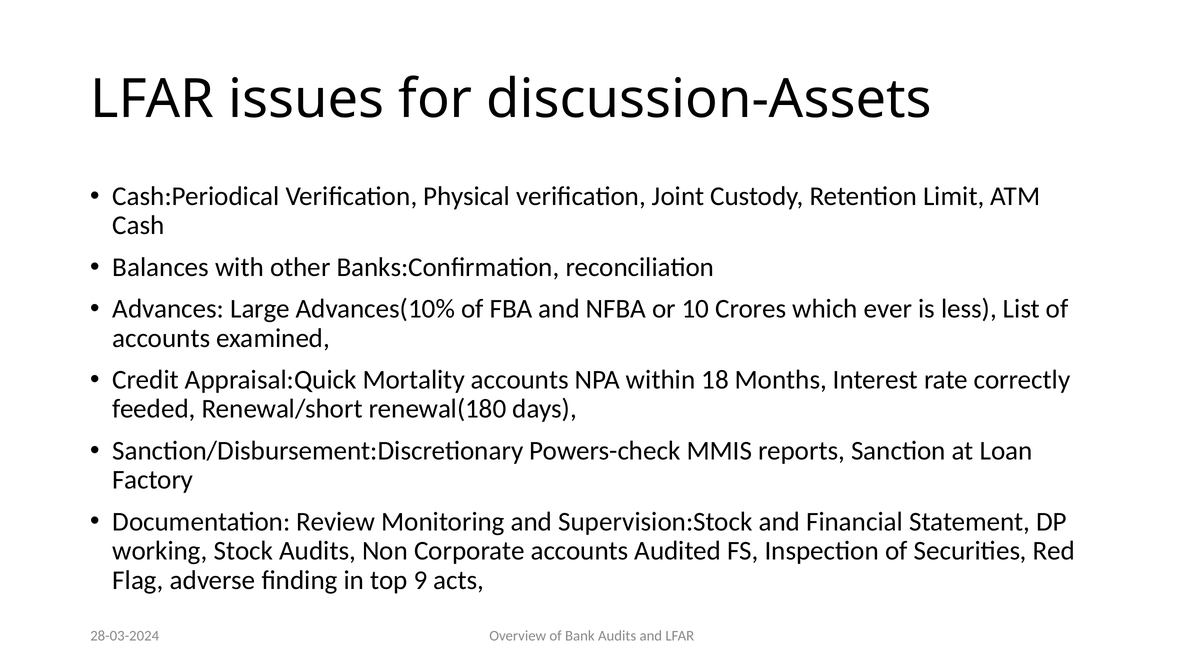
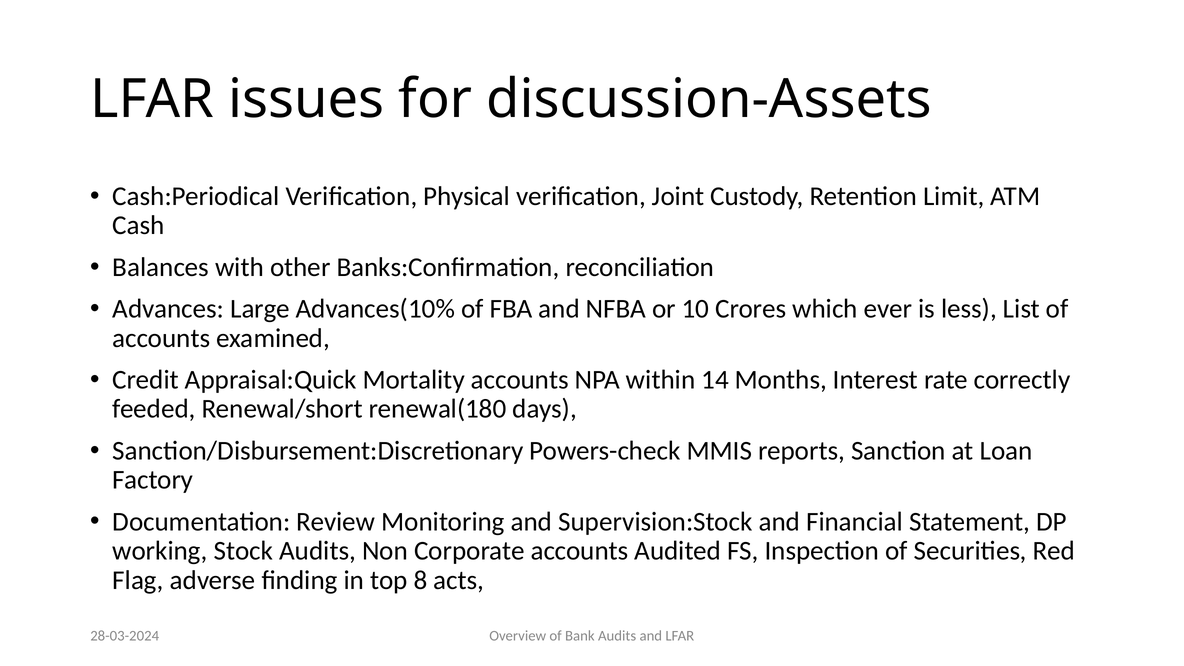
18: 18 -> 14
9: 9 -> 8
